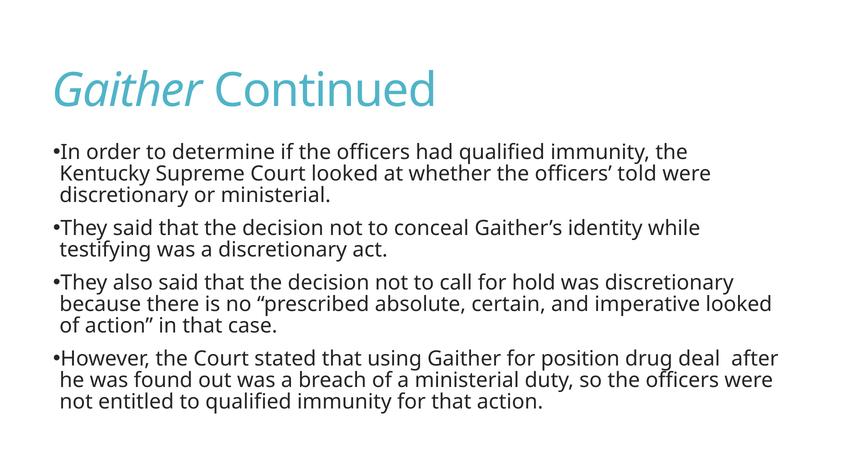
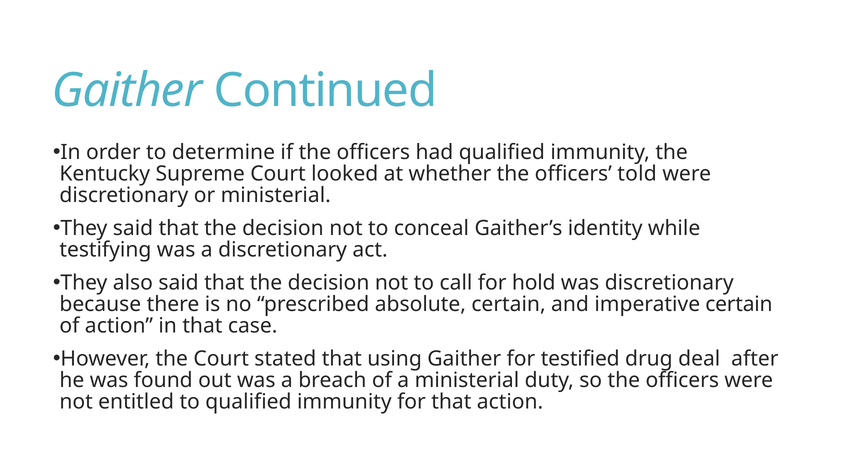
imperative looked: looked -> certain
position: position -> testified
